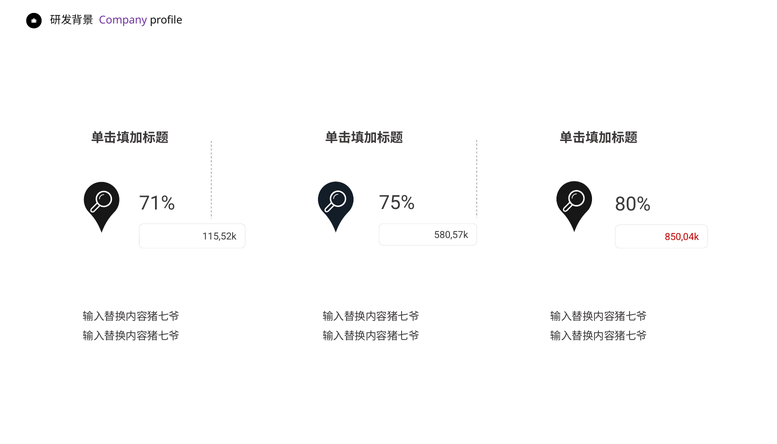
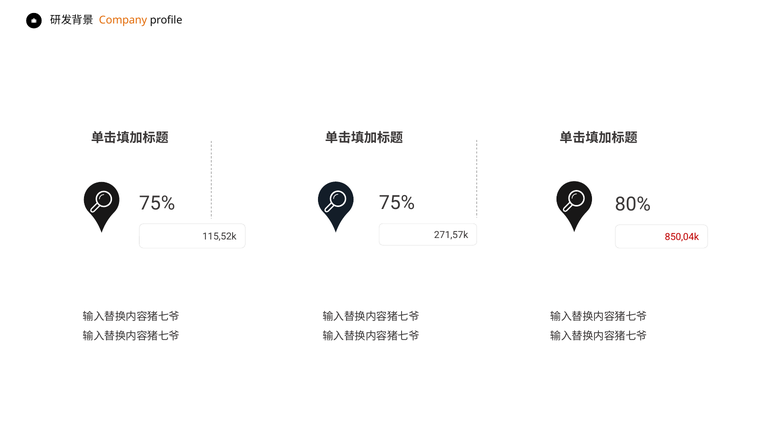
Company colour: purple -> orange
71% at (157, 203): 71% -> 75%
580,57k: 580,57k -> 271,57k
